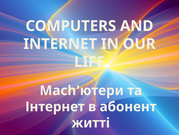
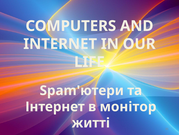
Mach'ютери: Mach'ютери -> Spam'ютери
абонент: абонент -> монітор
